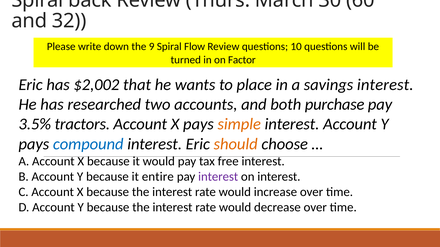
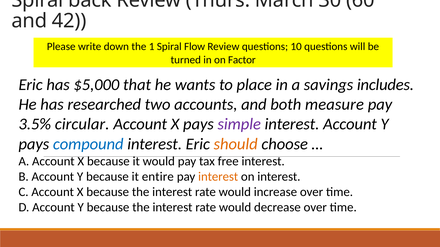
32: 32 -> 42
9: 9 -> 1
$2,002: $2,002 -> $5,000
savings interest: interest -> includes
purchase: purchase -> measure
tractors: tractors -> circular
simple colour: orange -> purple
interest at (218, 177) colour: purple -> orange
